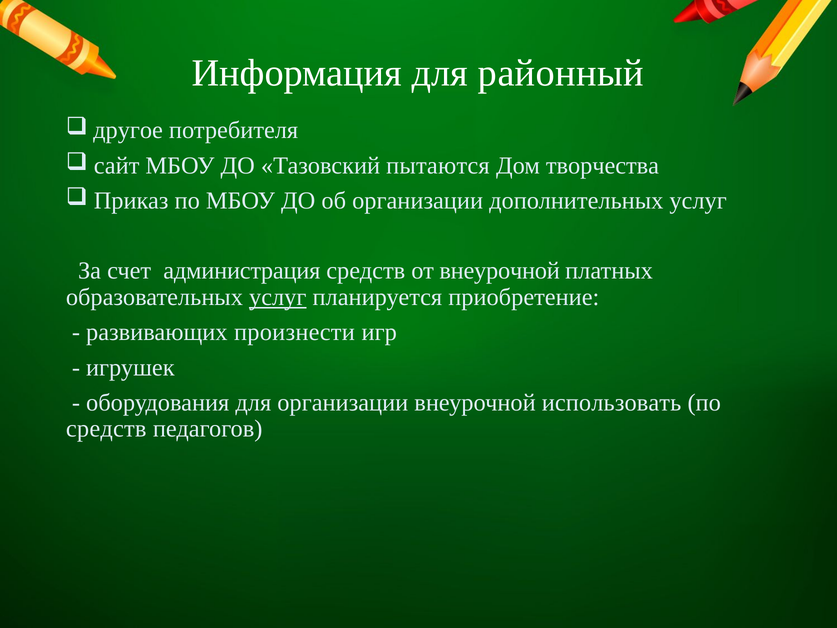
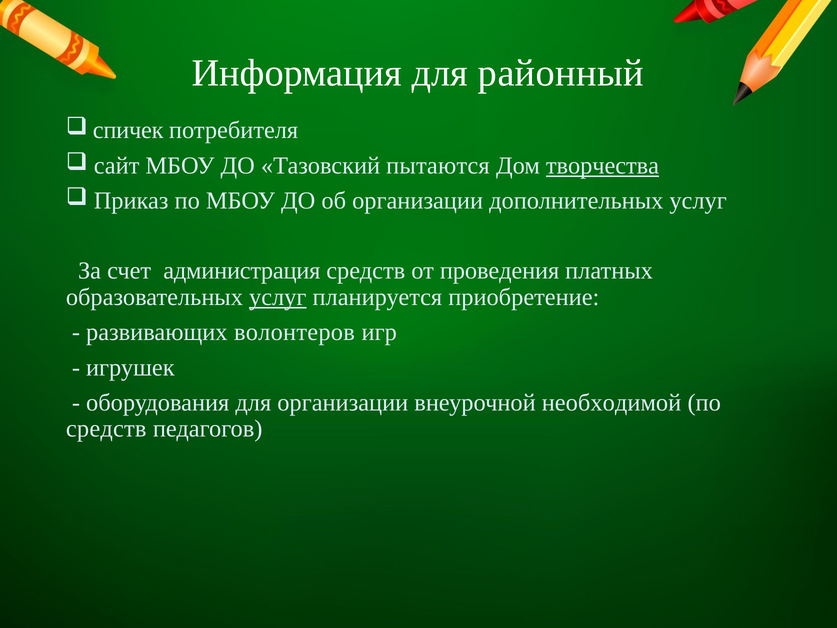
другое: другое -> спичек
творчества underline: none -> present
от внеурочной: внеурочной -> проведения
произнести: произнести -> волонтеров
использовать: использовать -> необходимой
